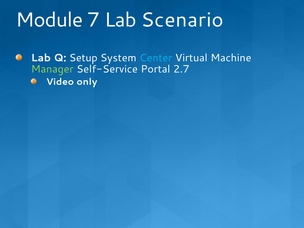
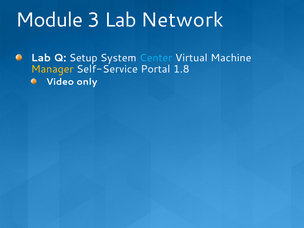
7: 7 -> 3
Scenario: Scenario -> Network
Manager colour: light green -> yellow
2.7: 2.7 -> 1.8
